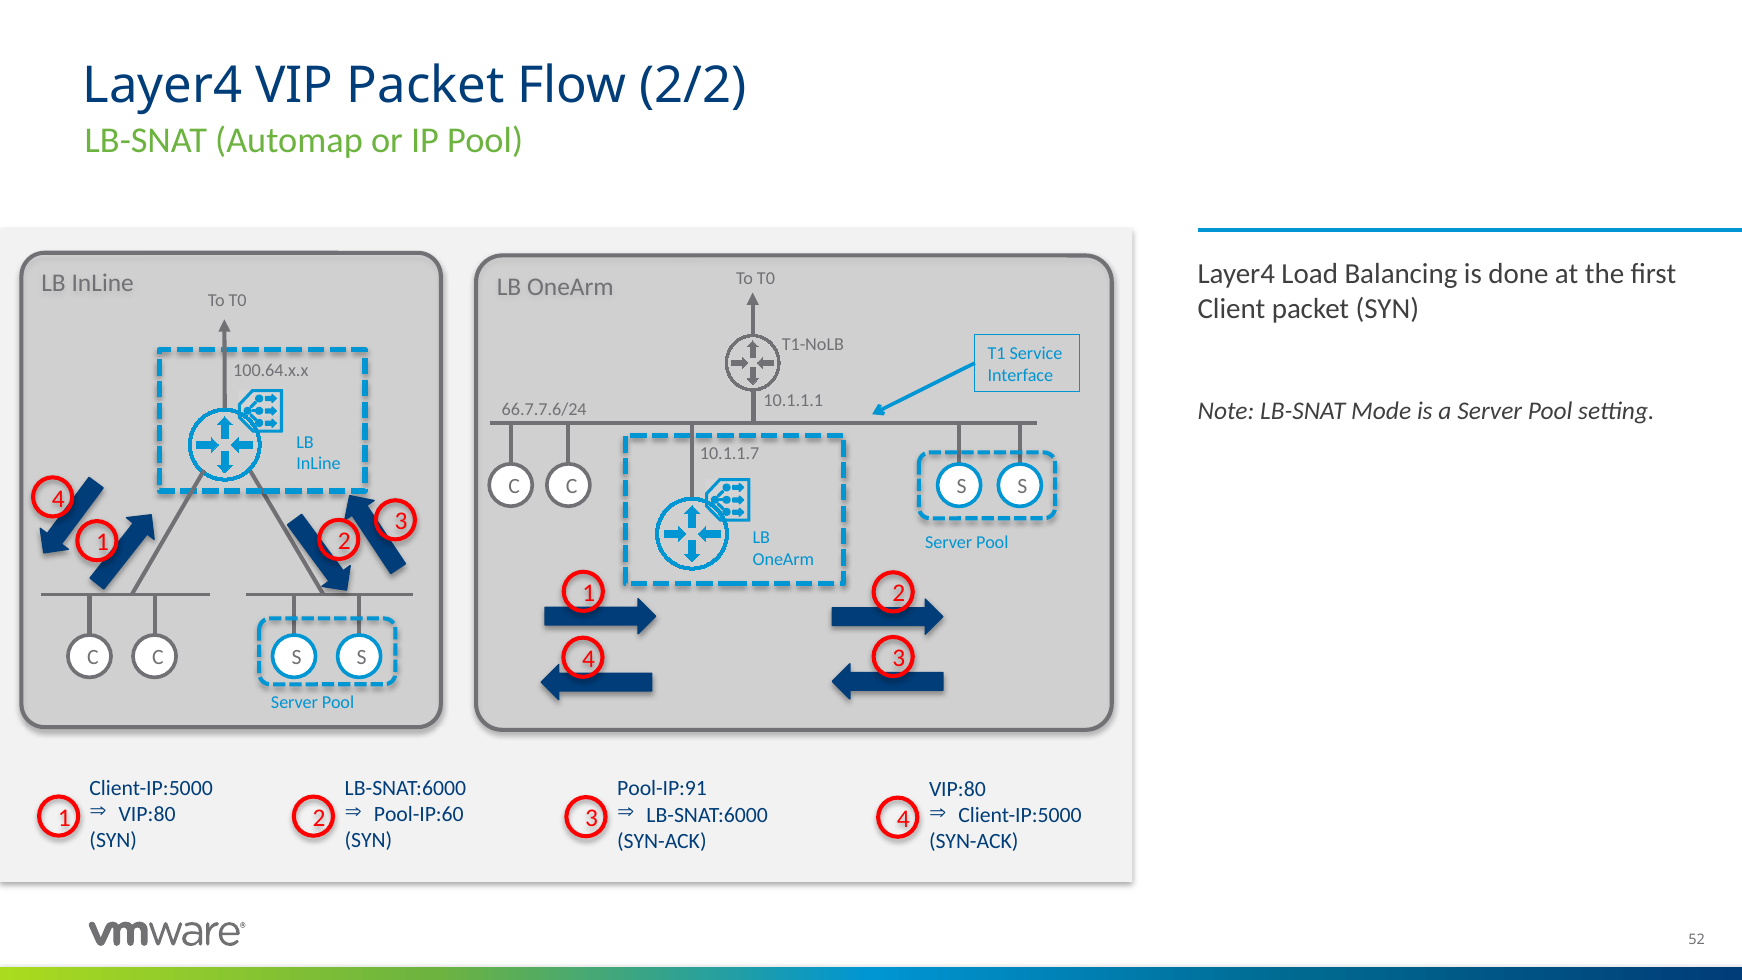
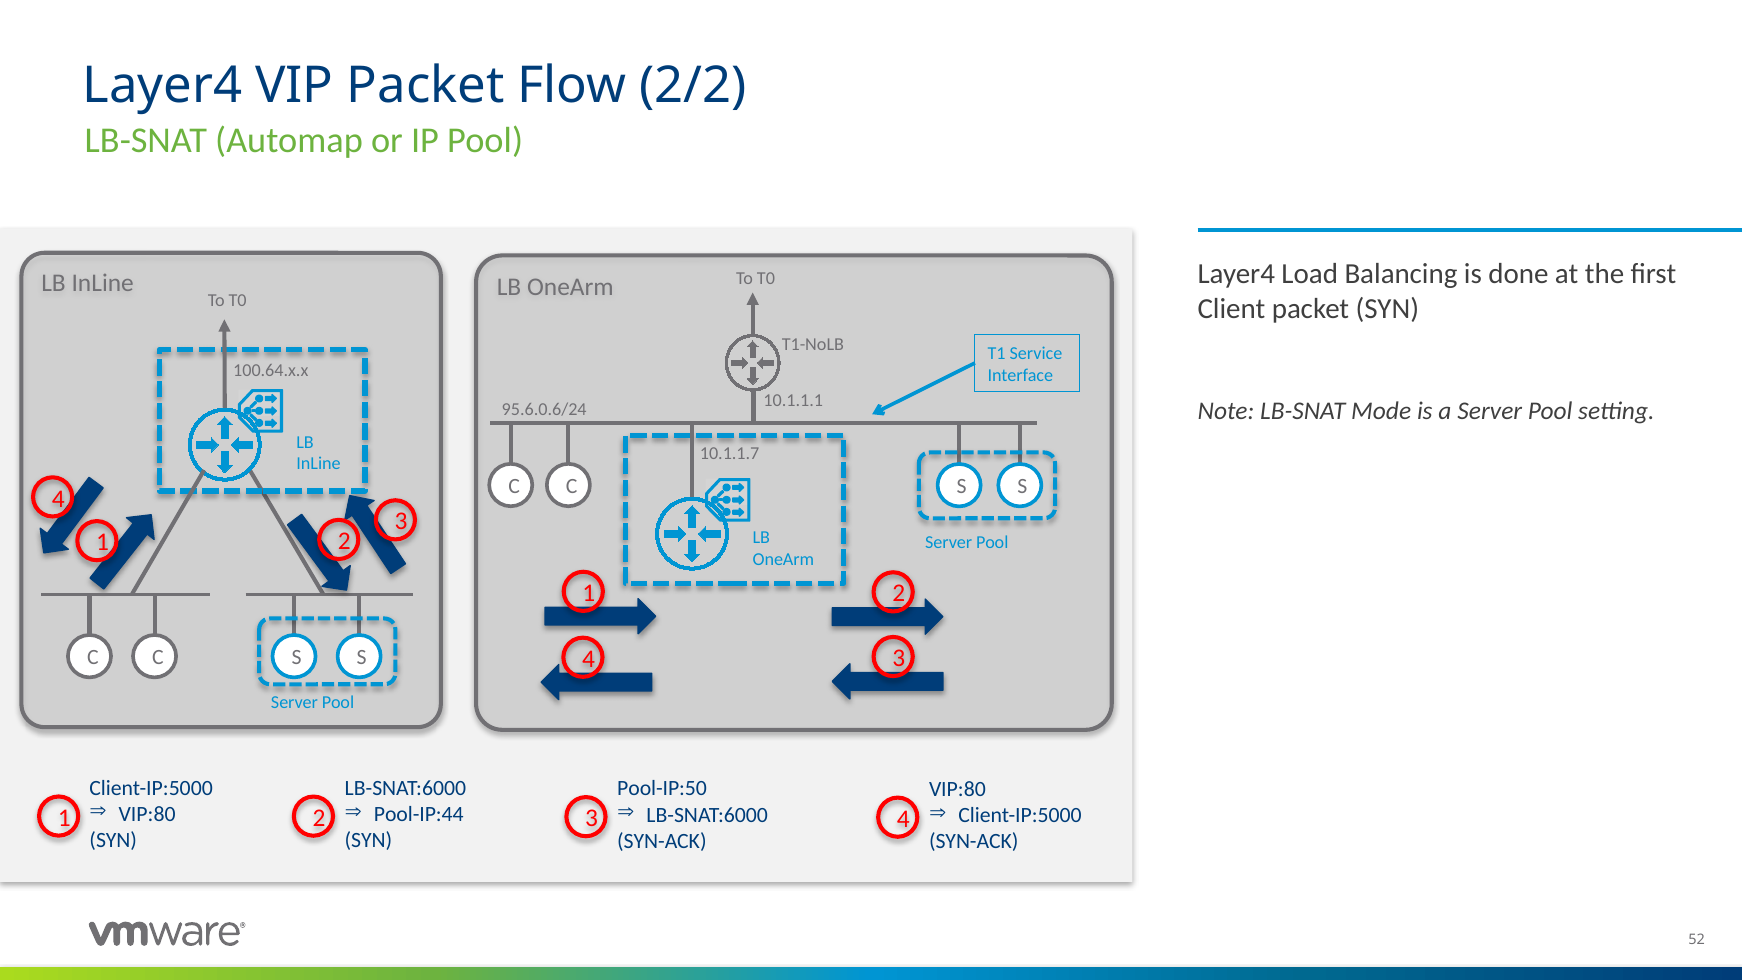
66.7.7.6/24: 66.7.7.6/24 -> 95.6.0.6/24
Pool-IP:91: Pool-IP:91 -> Pool-IP:50
Pool-IP:60: Pool-IP:60 -> Pool-IP:44
